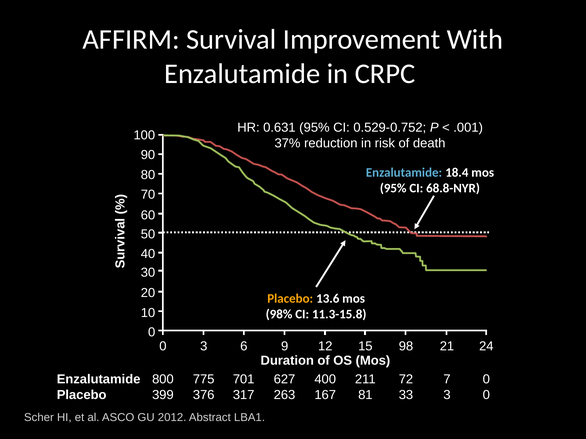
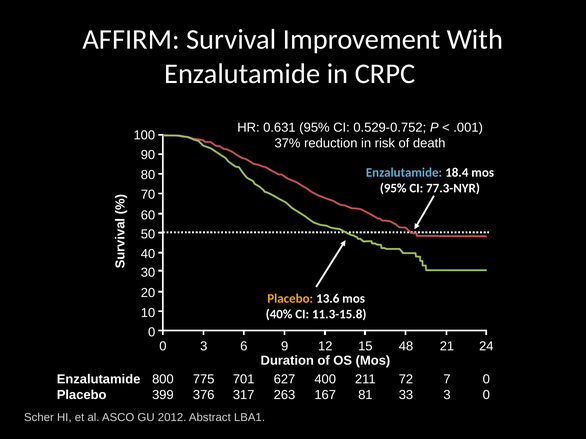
68.8-NYR: 68.8-NYR -> 77.3-NYR
98%: 98% -> 40%
98: 98 -> 48
